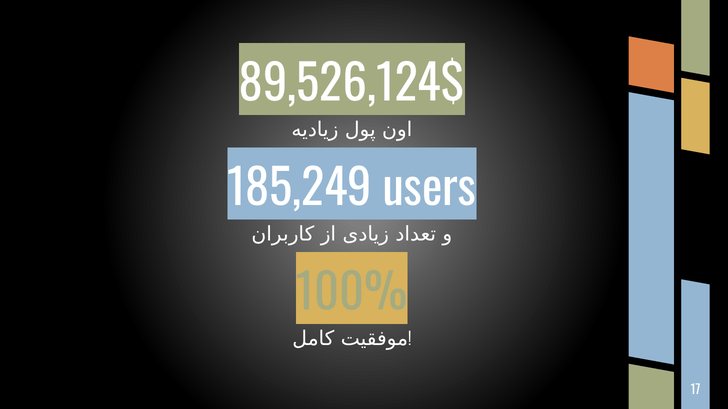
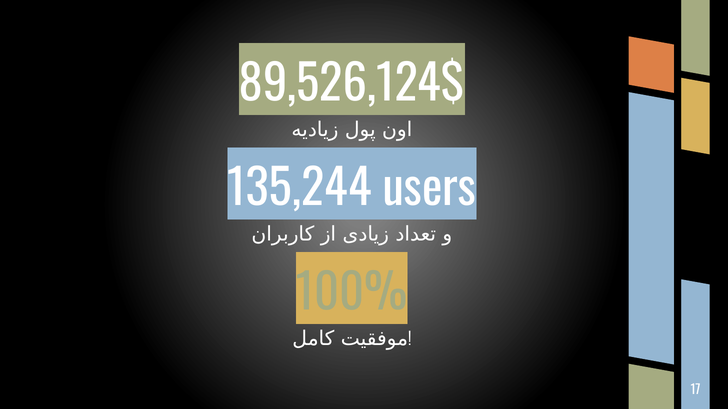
185,249: 185,249 -> 135,244
